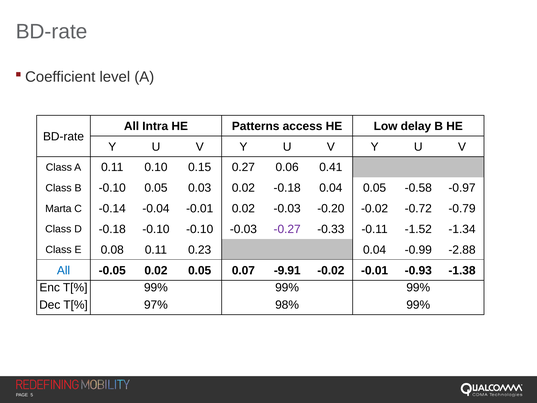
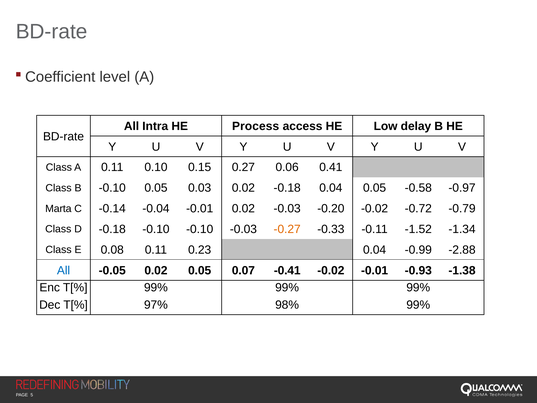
Patterns: Patterns -> Process
-0.27 colour: purple -> orange
-9.91: -9.91 -> -0.41
